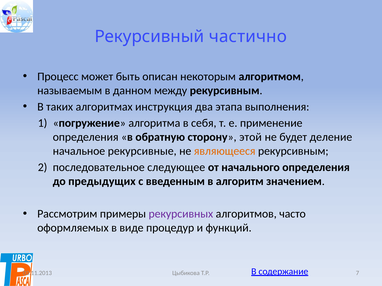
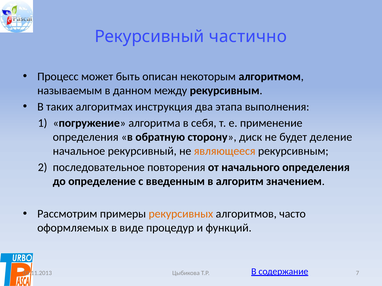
этой: этой -> диск
начальное рекурсивные: рекурсивные -> рекурсивный
следующее: следующее -> повторения
предыдущих: предыдущих -> определение
рекурсивных colour: purple -> orange
